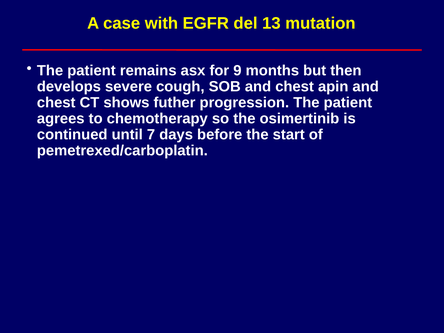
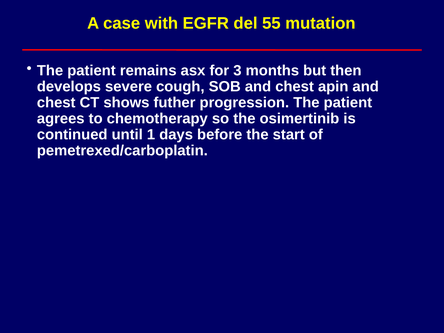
13: 13 -> 55
9: 9 -> 3
7: 7 -> 1
